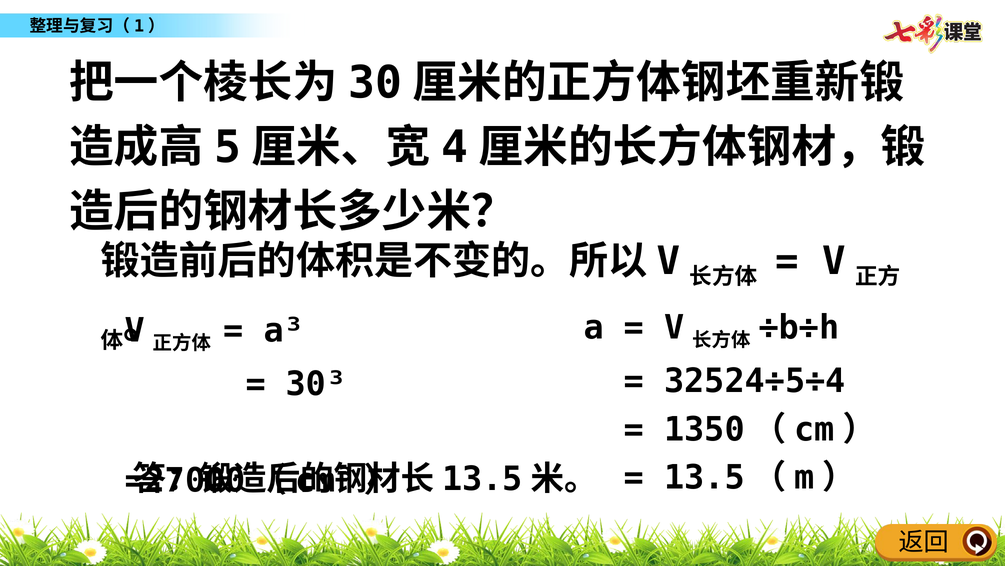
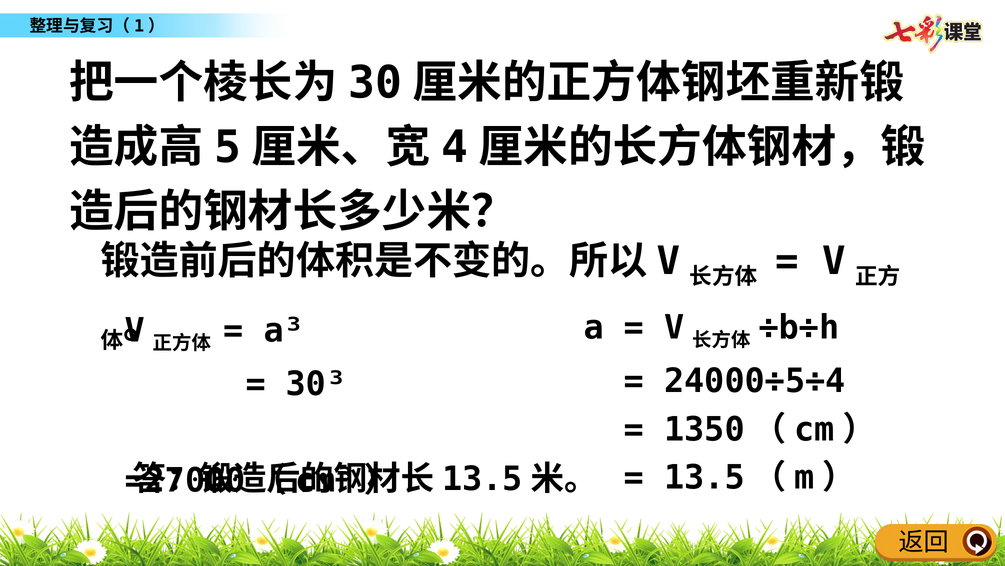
32524÷5÷4: 32524÷5÷4 -> 24000÷5÷4
